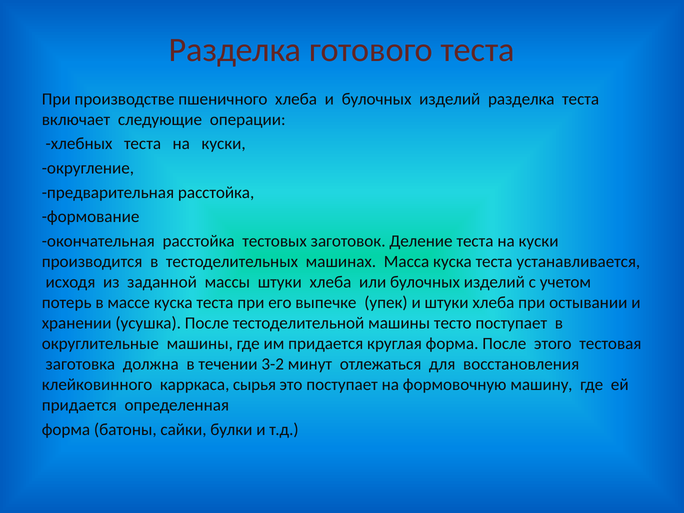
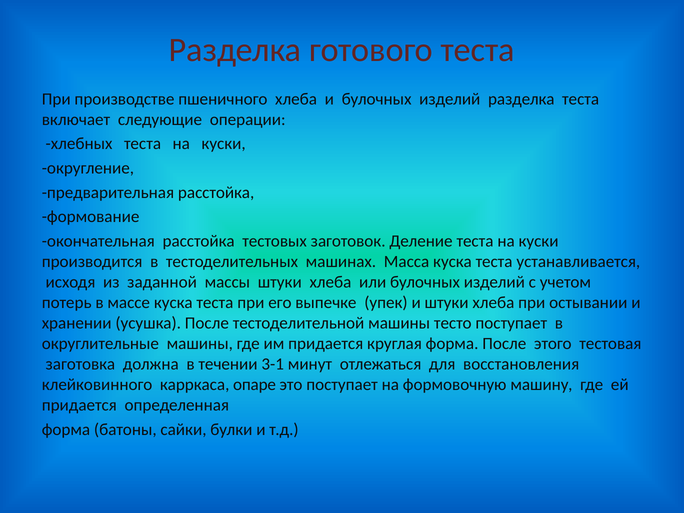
3-2: 3-2 -> 3-1
сырья: сырья -> опаре
